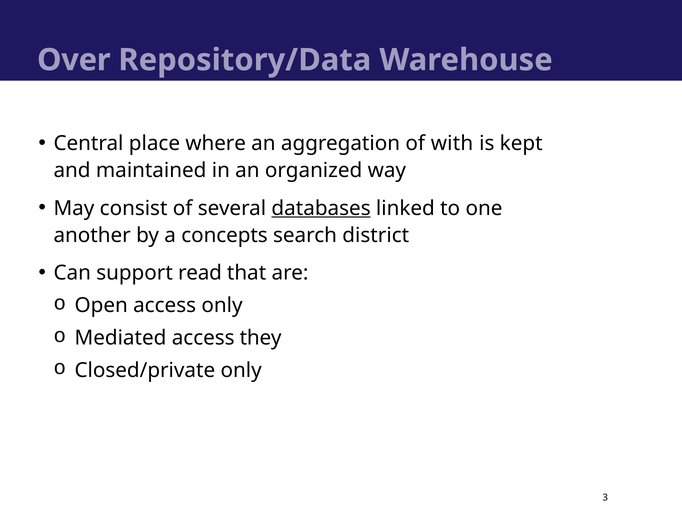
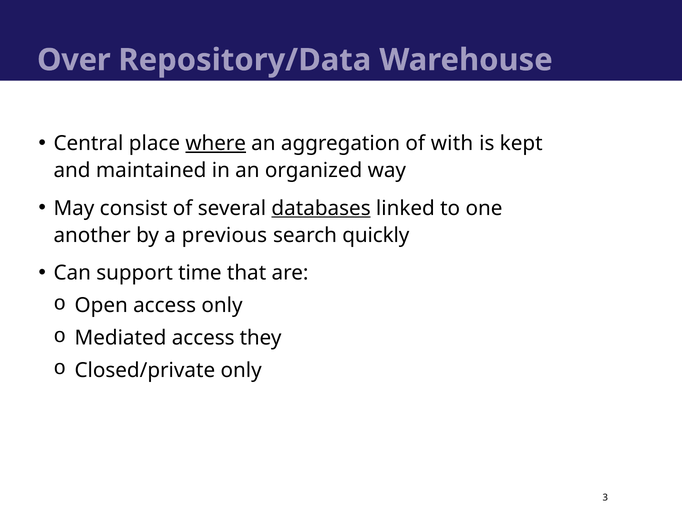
where underline: none -> present
concepts: concepts -> previous
district: district -> quickly
read: read -> time
